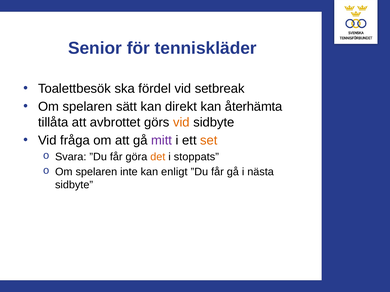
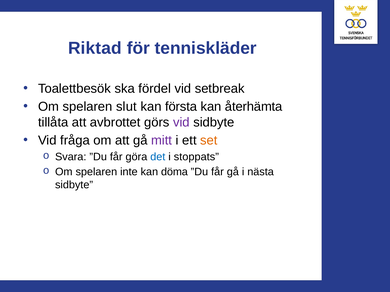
Senior: Senior -> Riktad
sätt: sätt -> slut
direkt: direkt -> första
vid at (181, 122) colour: orange -> purple
det colour: orange -> blue
enligt: enligt -> döma
